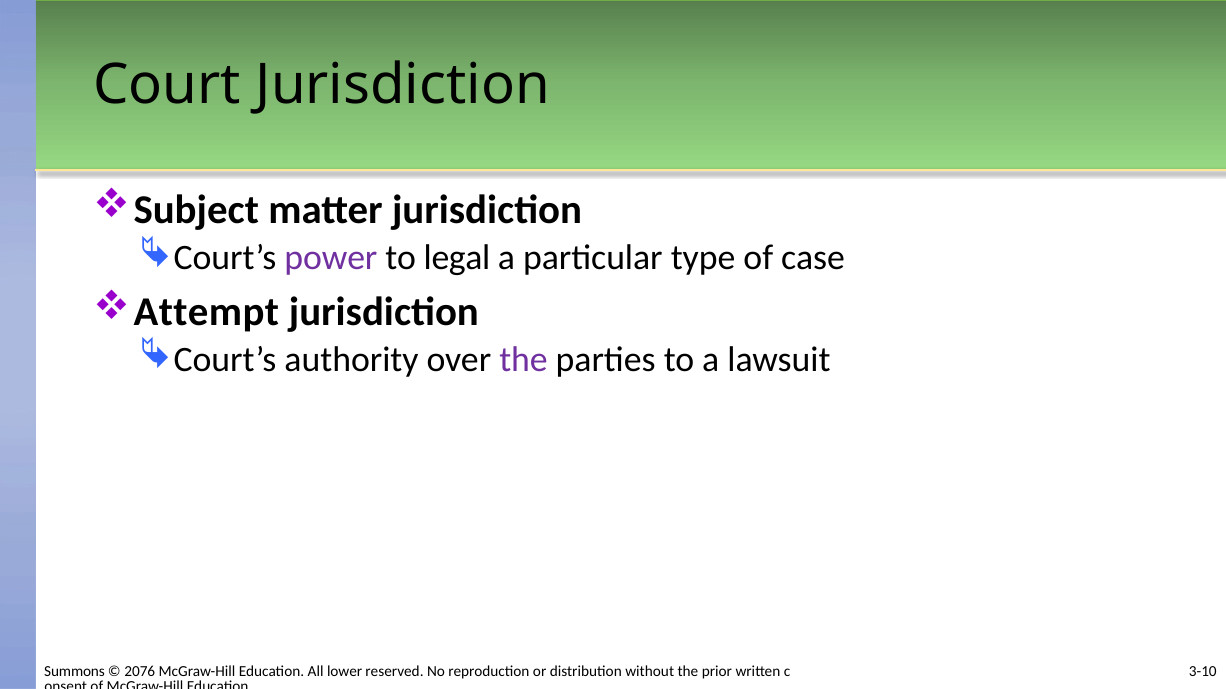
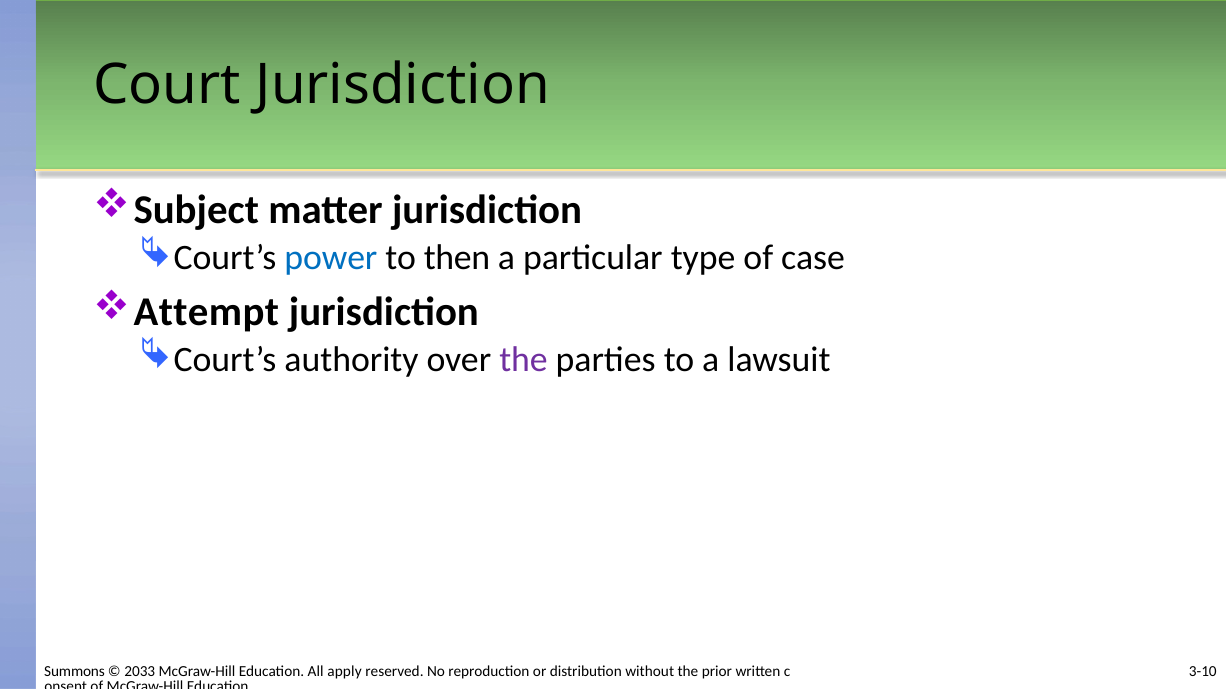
power colour: purple -> blue
legal: legal -> then
2076: 2076 -> 2033
lower: lower -> apply
